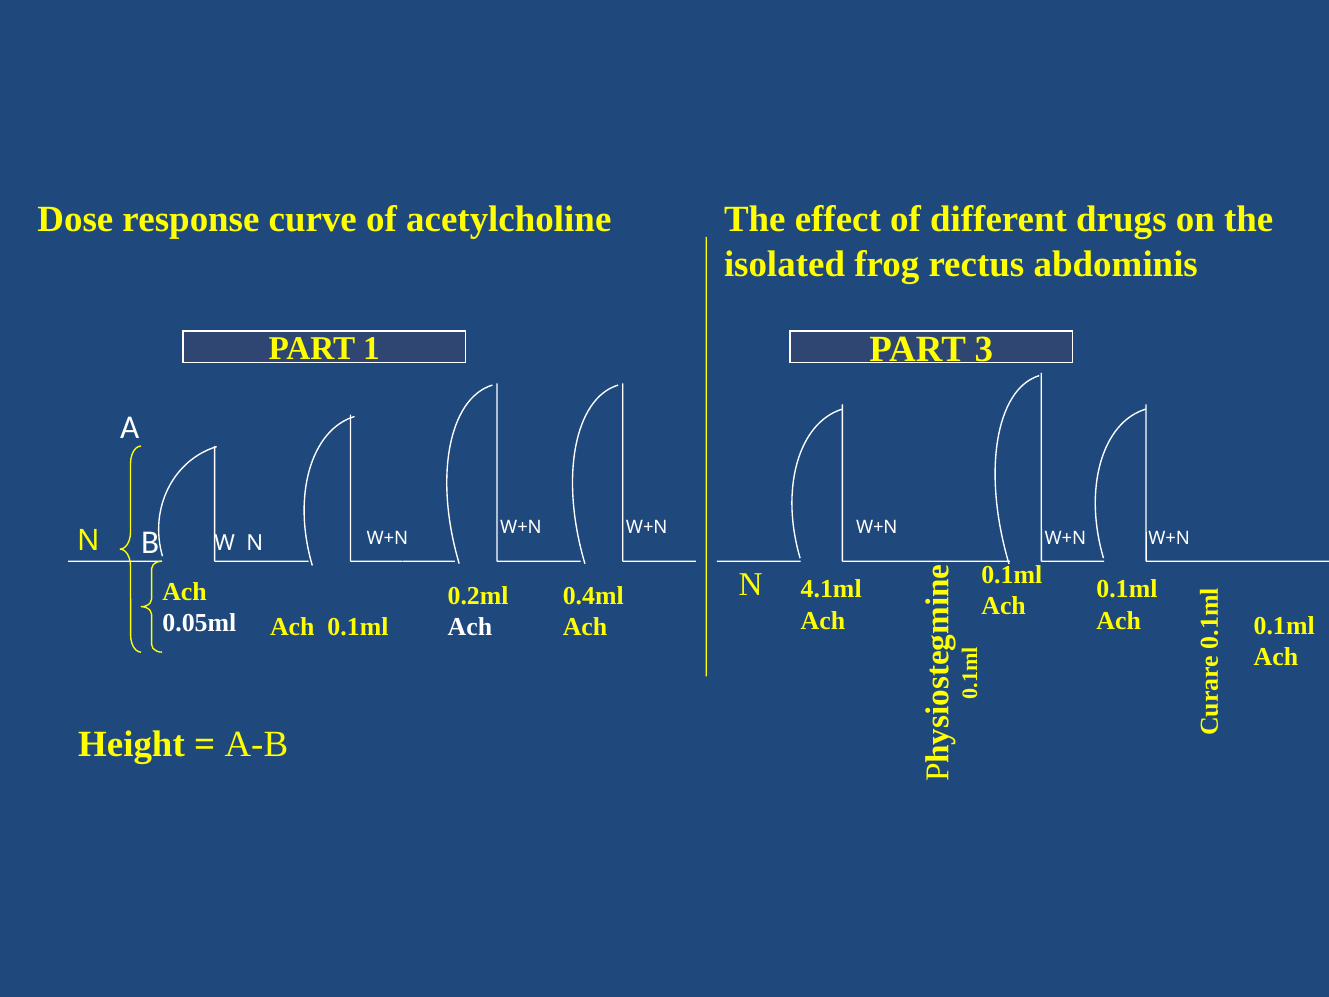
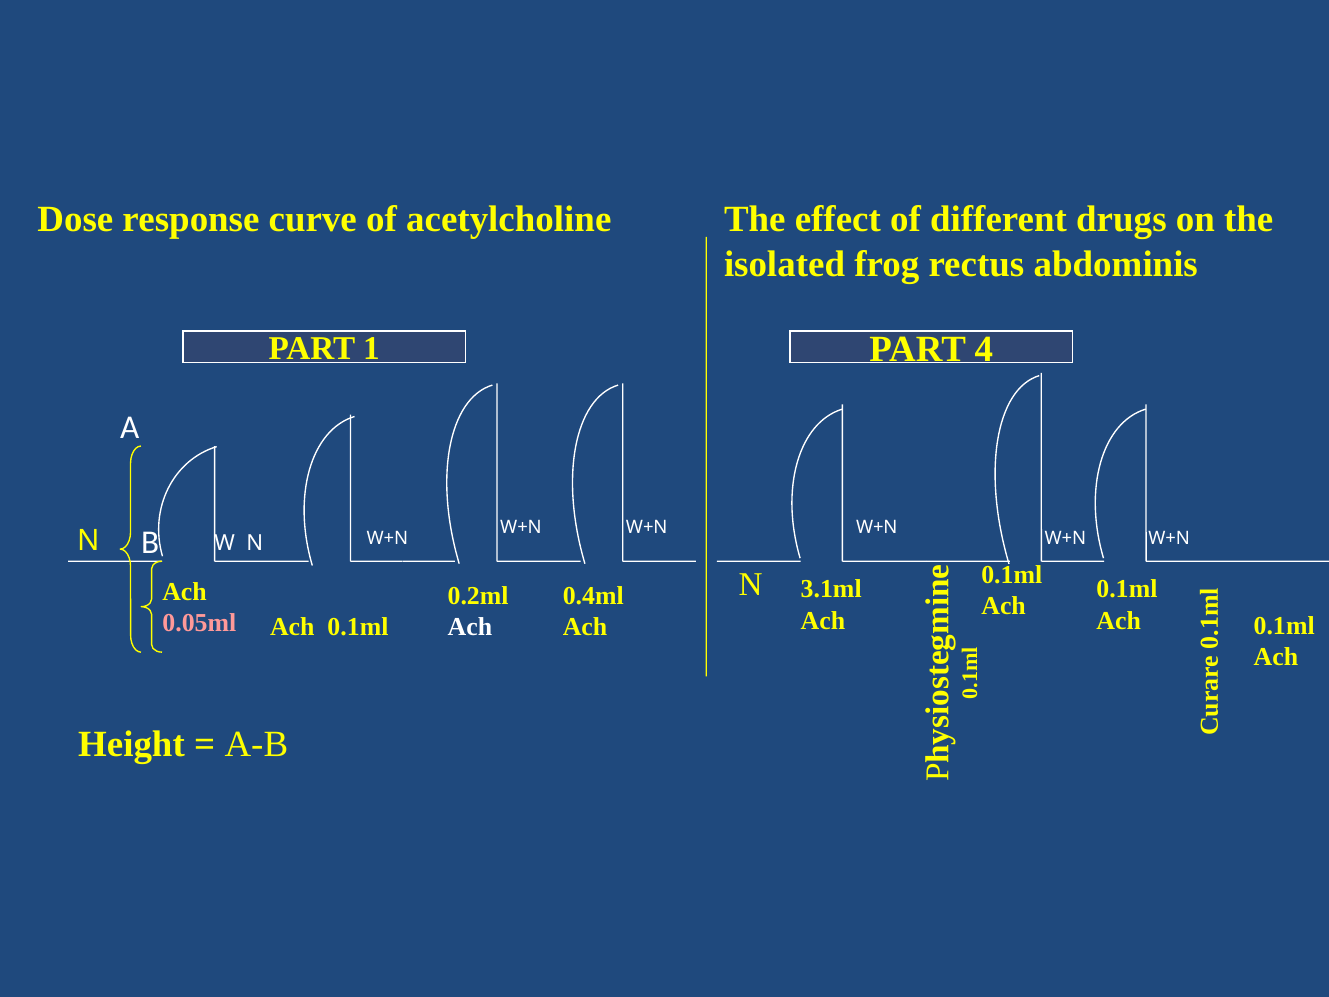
3: 3 -> 4
4.1ml: 4.1ml -> 3.1ml
0.05ml colour: white -> pink
